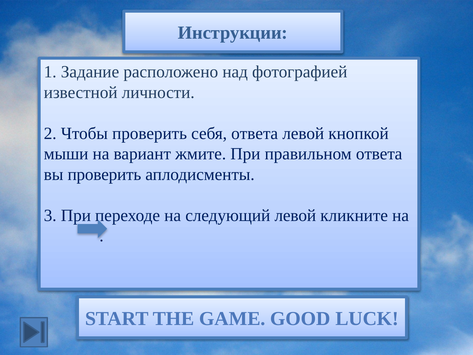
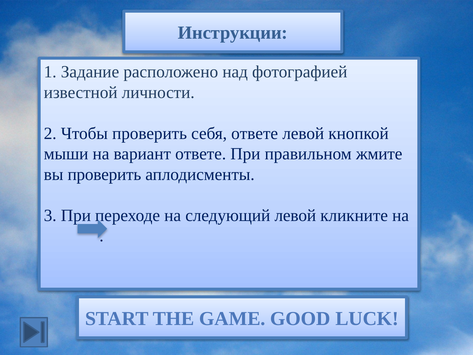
себя ответа: ответа -> ответе
вариант жмите: жмите -> ответе
правильном ответа: ответа -> жмите
